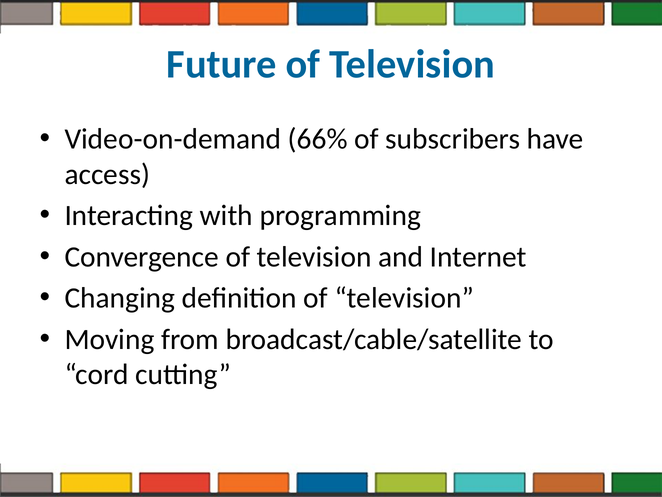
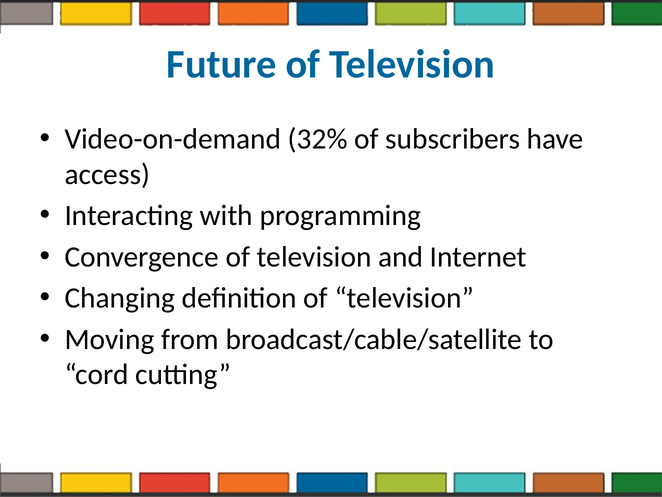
66%: 66% -> 32%
